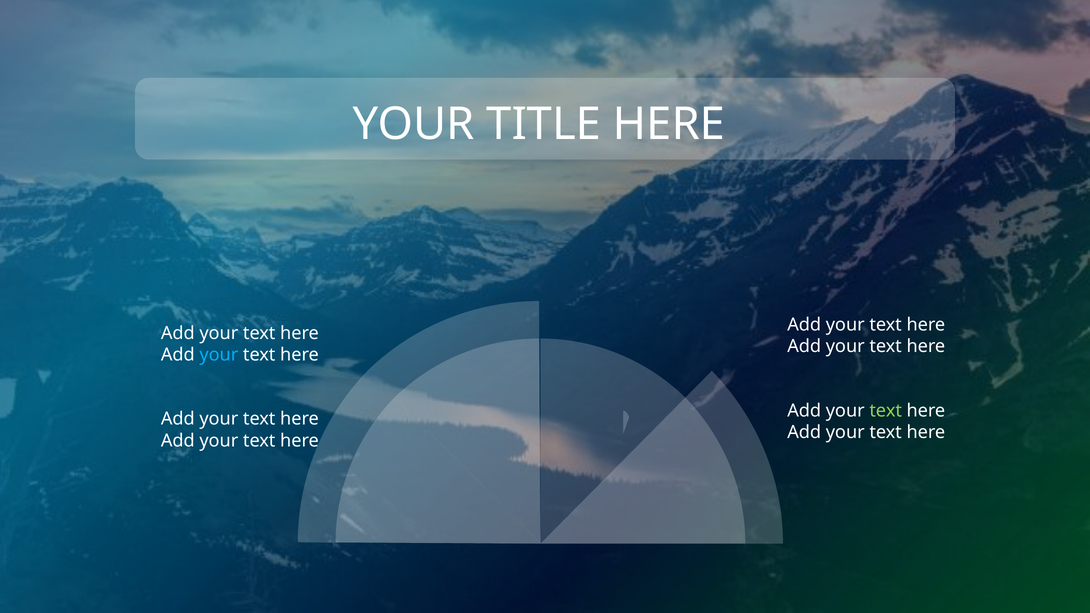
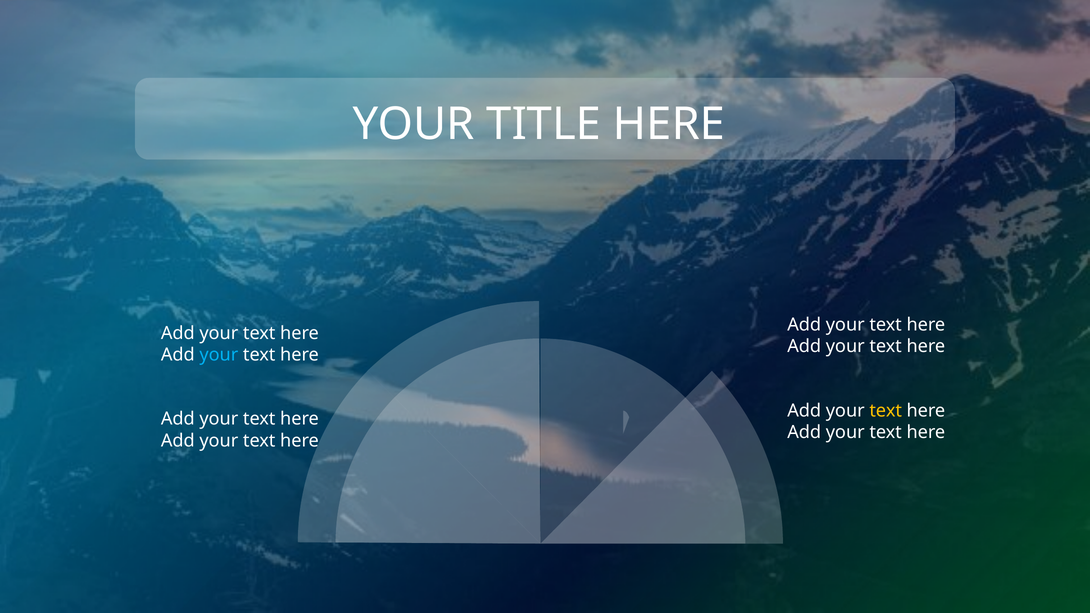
text at (886, 411) colour: light green -> yellow
